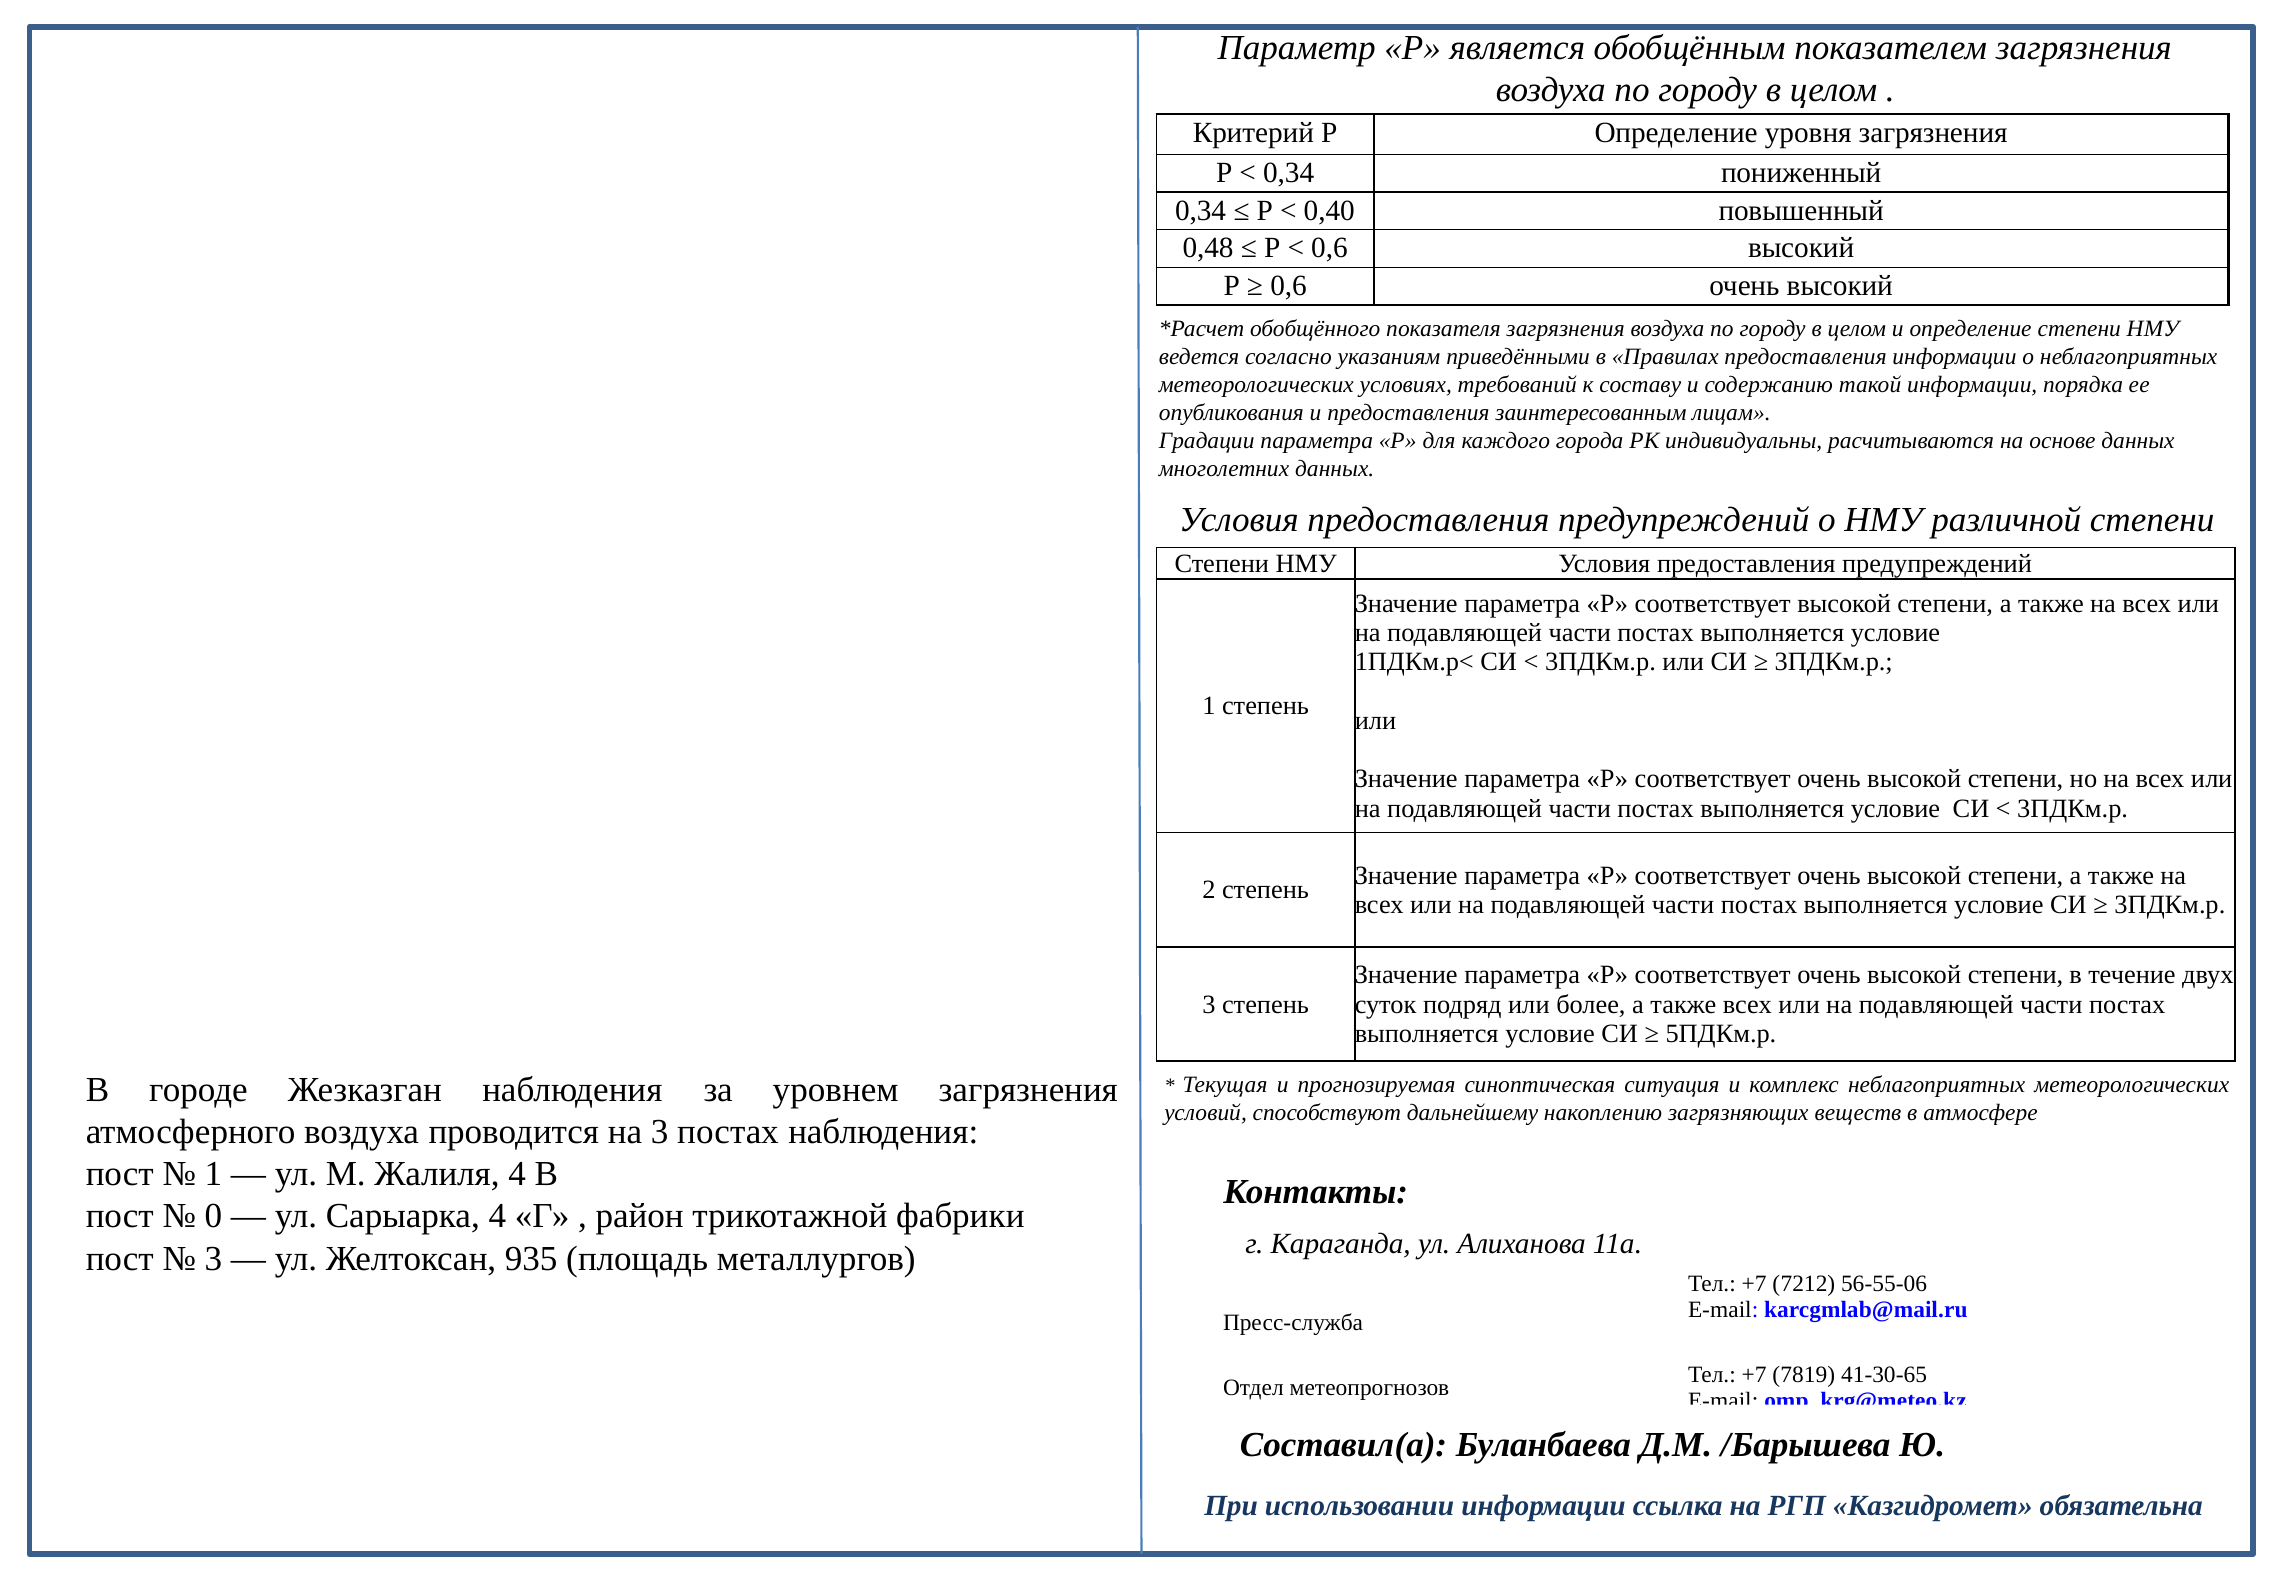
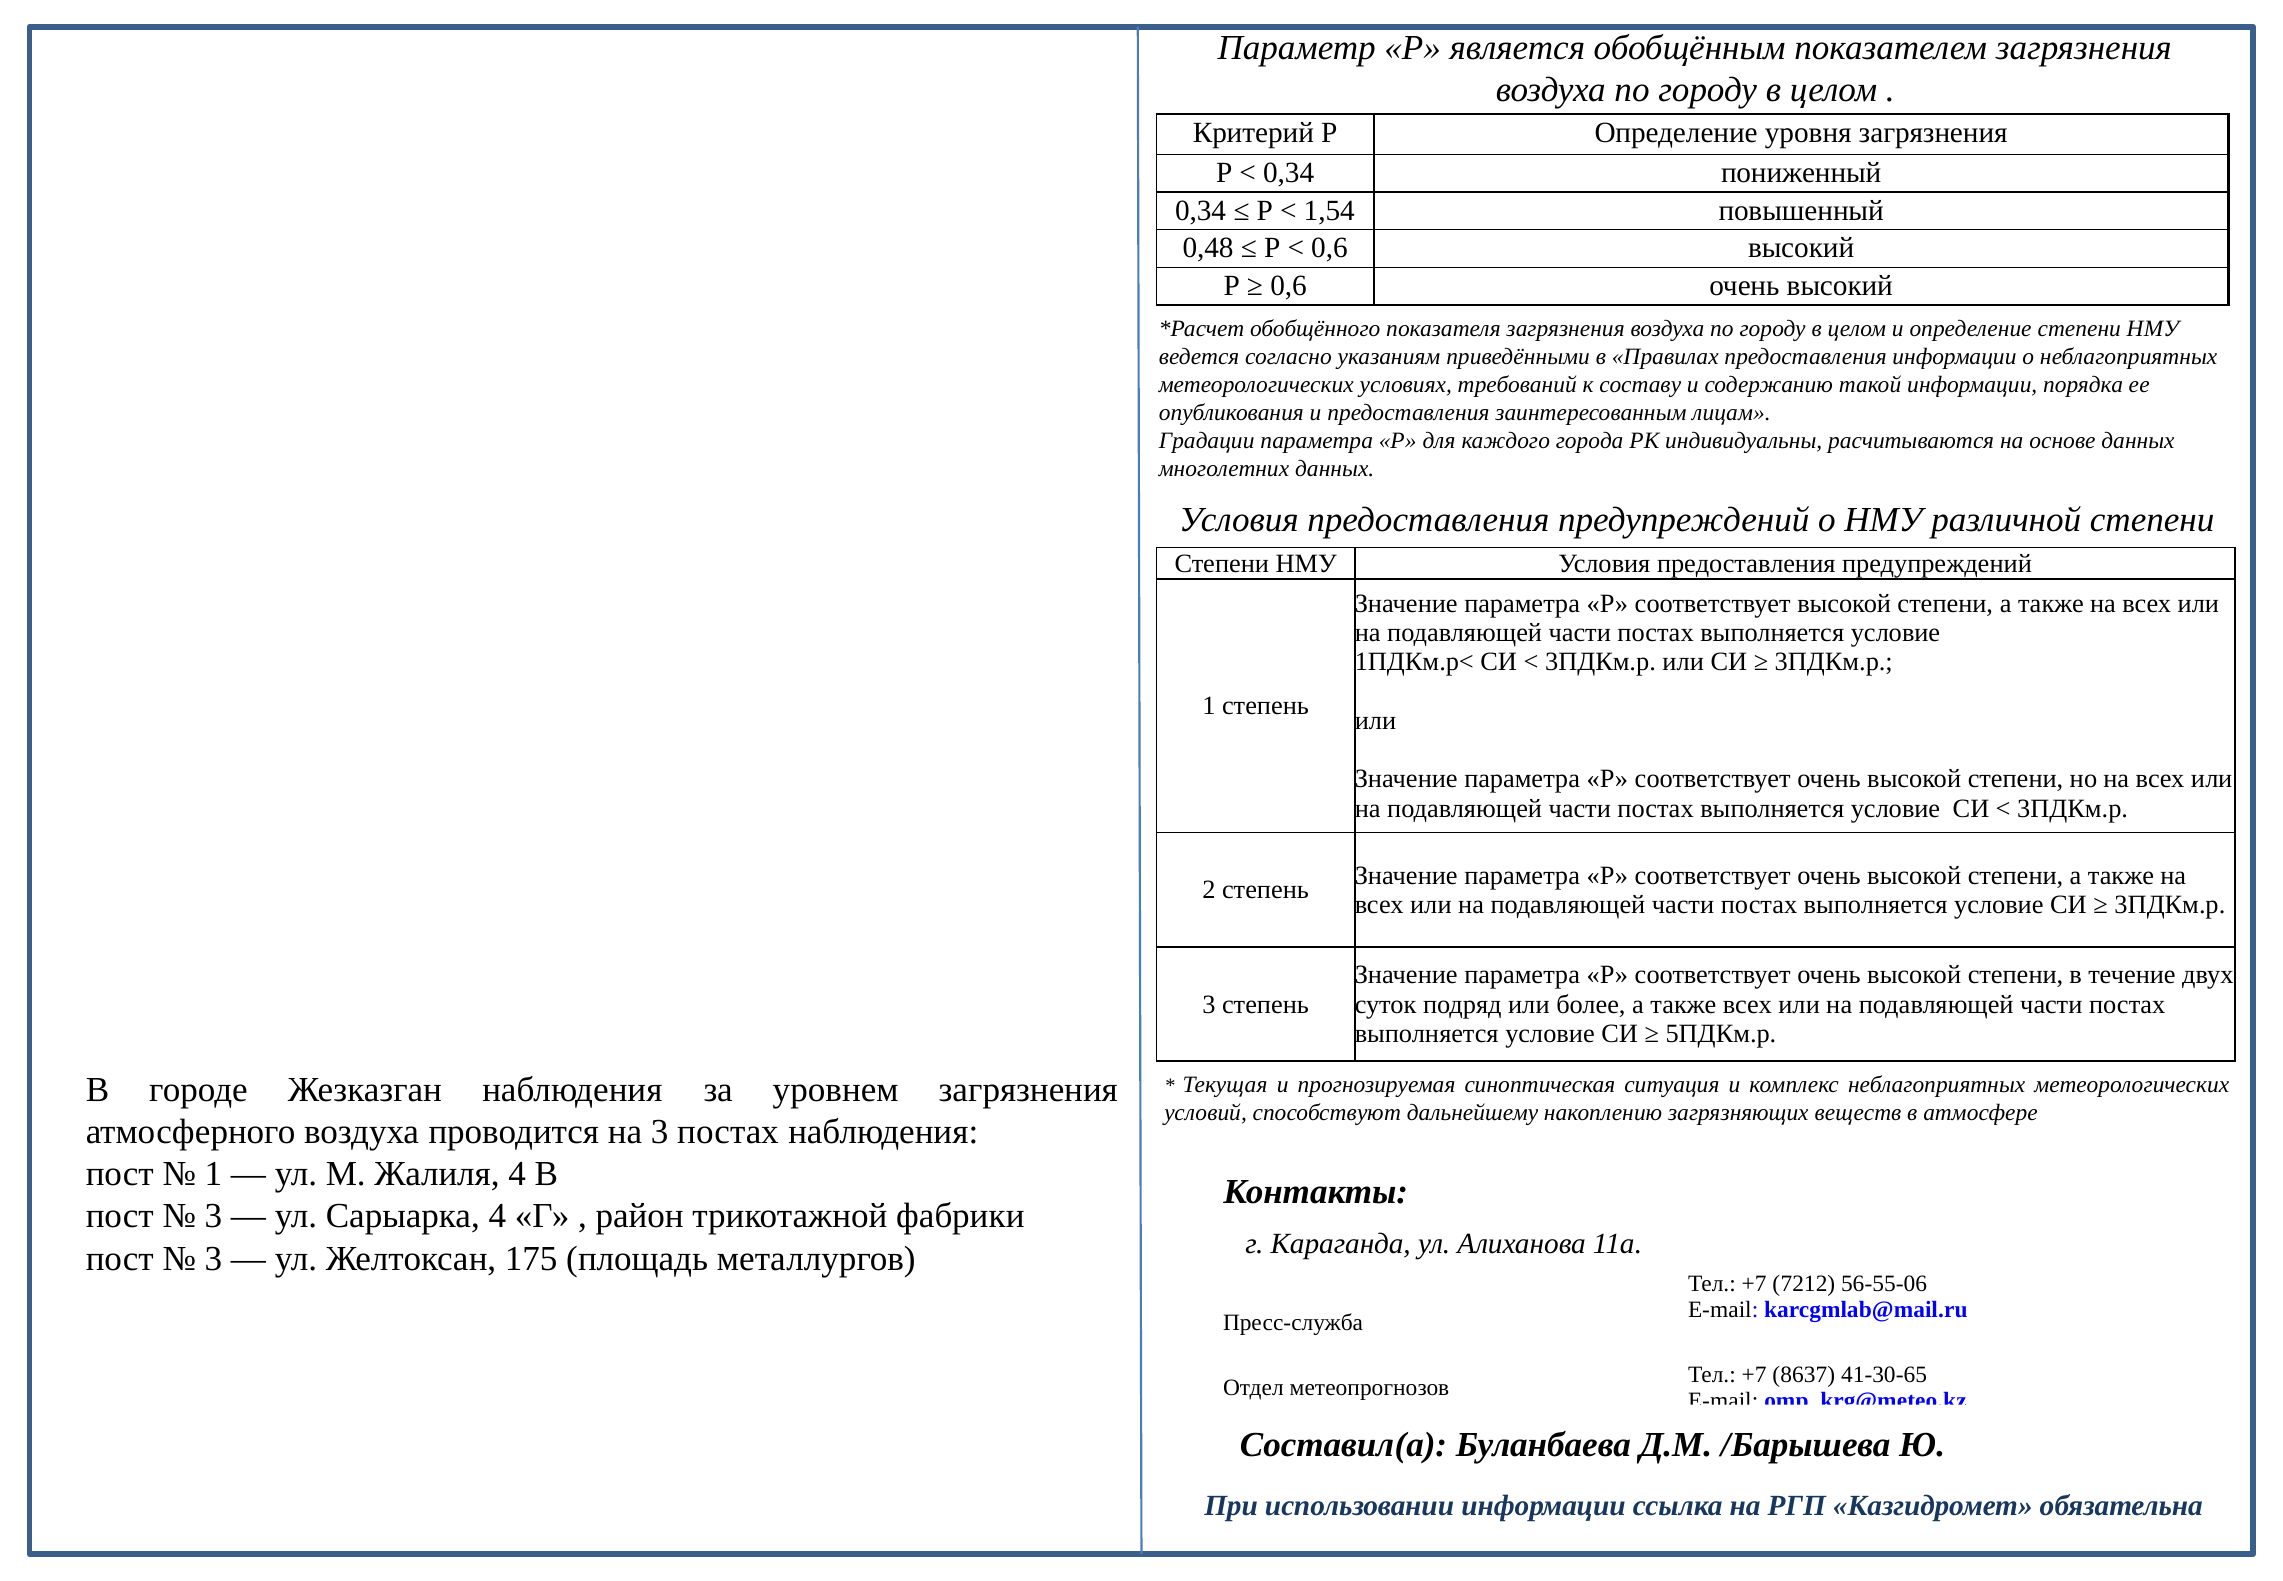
0,40: 0,40 -> 1,54
0 at (213, 1216): 0 -> 3
935: 935 -> 175
7819: 7819 -> 8637
